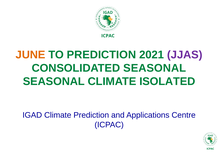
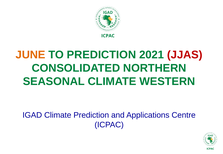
JJAS colour: purple -> red
CONSOLIDATED SEASONAL: SEASONAL -> NORTHERN
ISOLATED: ISOLATED -> WESTERN
